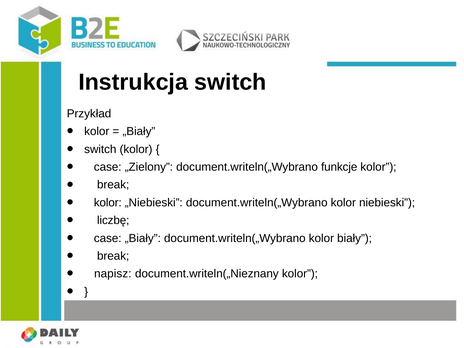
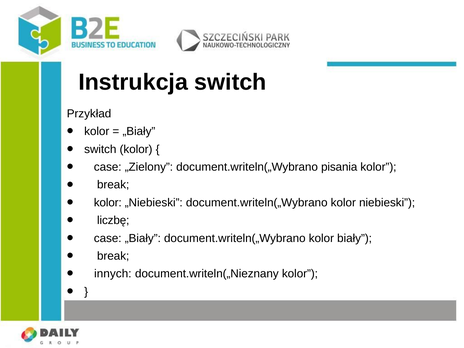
funkcje: funkcje -> pisania
napisz: napisz -> innych
